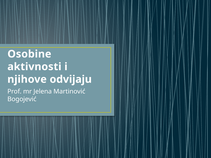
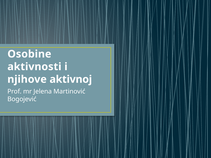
odvijaju: odvijaju -> aktivnoj
